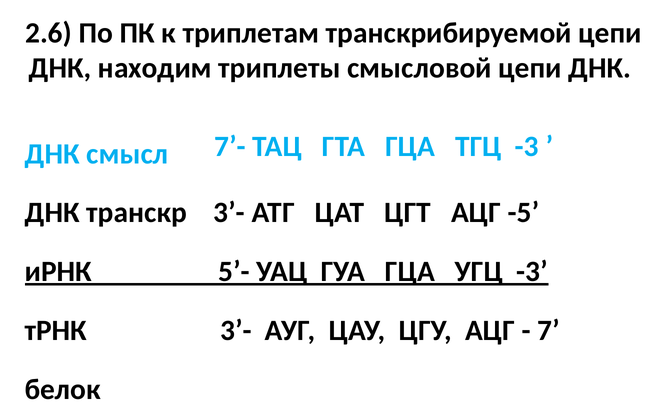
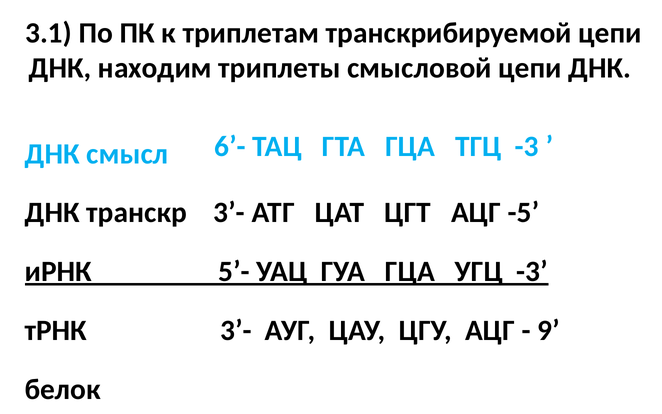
2.6: 2.6 -> 3.1
7’-: 7’- -> 6’-
7: 7 -> 9
